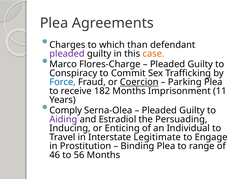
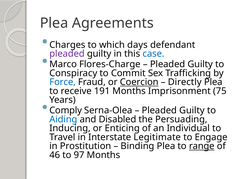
than: than -> days
case colour: orange -> blue
Parking: Parking -> Directly
182: 182 -> 191
11: 11 -> 75
Aiding colour: purple -> blue
Estradiol: Estradiol -> Disabled
range underline: none -> present
56: 56 -> 97
